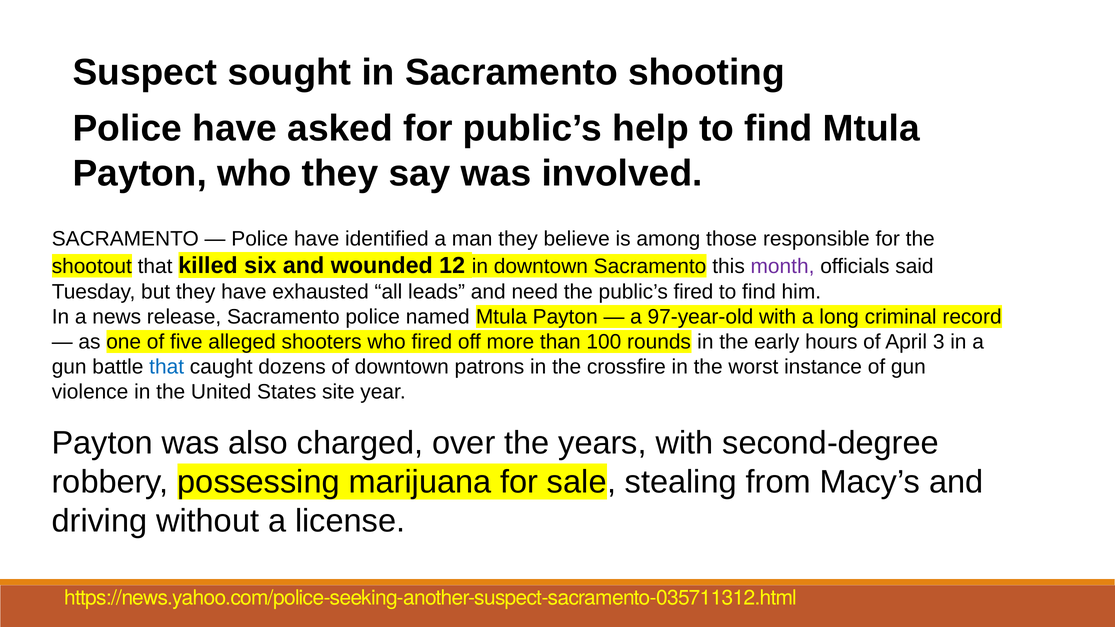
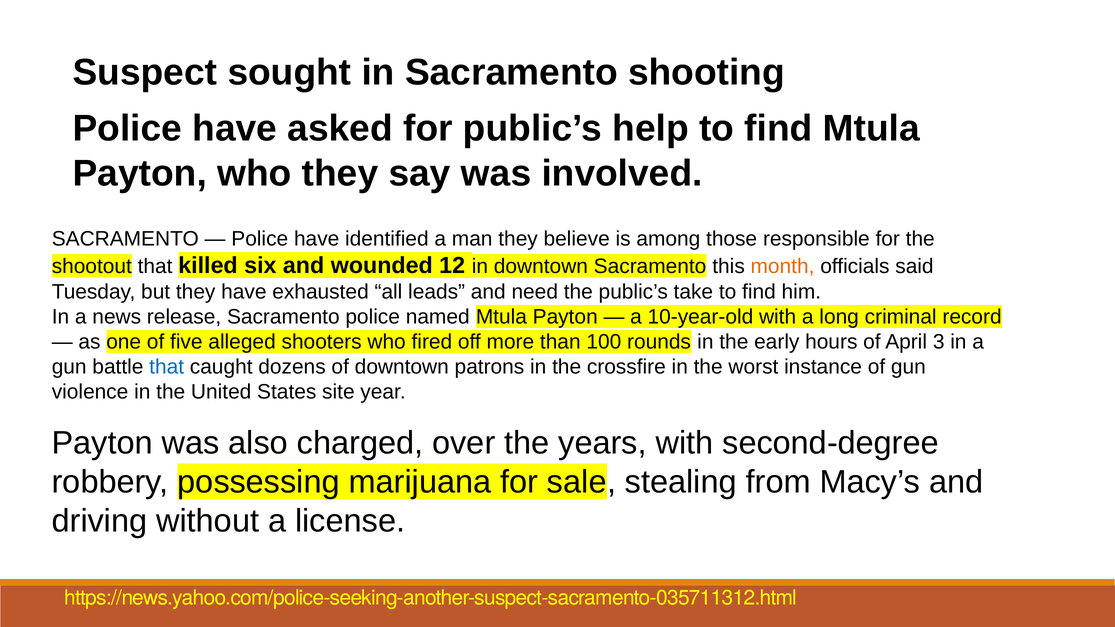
month colour: purple -> orange
public’s fired: fired -> take
97-year-old: 97-year-old -> 10-year-old
